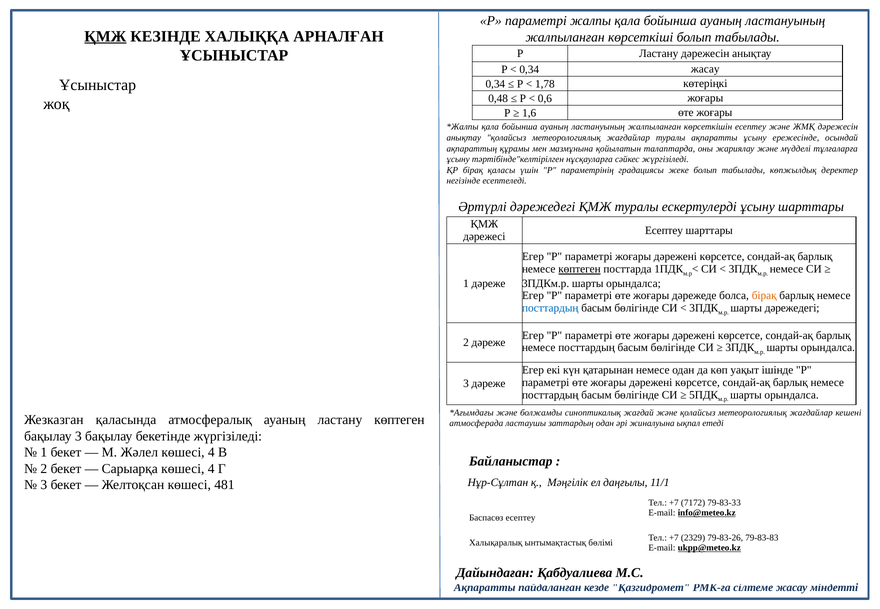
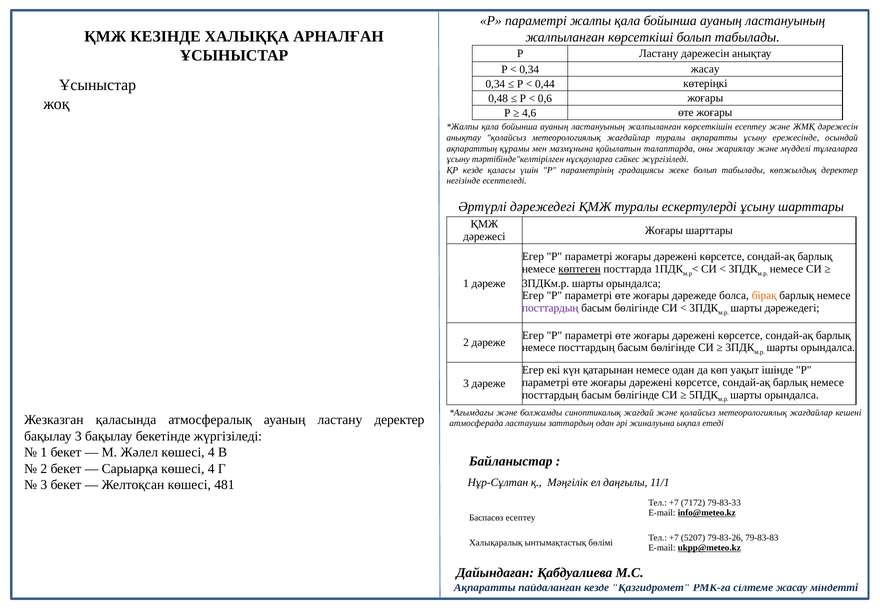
ҚМЖ at (105, 36) underline: present -> none
1,78: 1,78 -> 0,44
1,6: 1,6 -> 4,6
ҚР бірақ: бірақ -> кезде
Есептеу at (664, 230): Есептеу -> Жоғары
посттардың at (550, 308) colour: blue -> purple
ластану көптеген: көптеген -> деректер
2329: 2329 -> 5207
